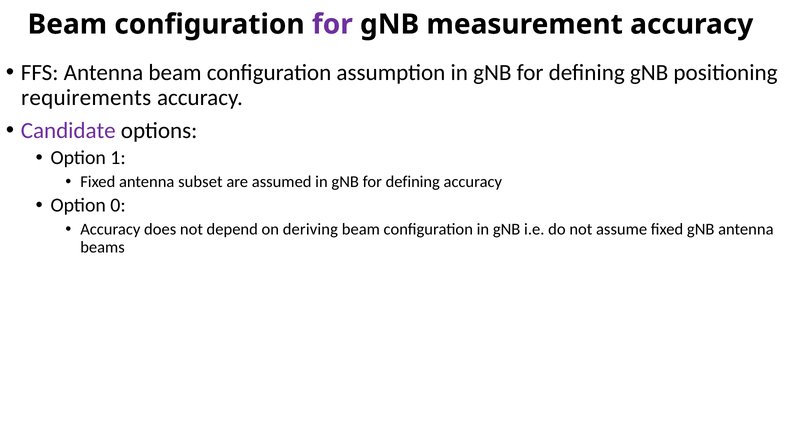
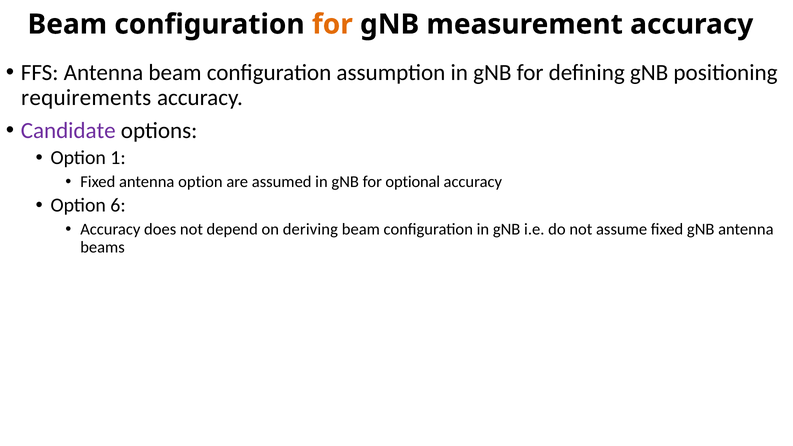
for at (332, 24) colour: purple -> orange
antenna subset: subset -> option
defining at (413, 182): defining -> optional
0: 0 -> 6
